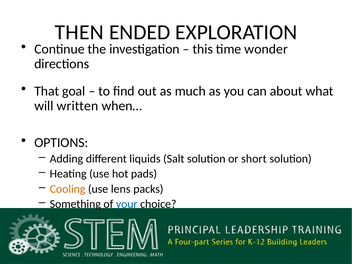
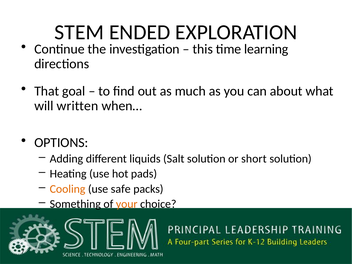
THEN: THEN -> STEM
wonder: wonder -> learning
lens: lens -> safe
your colour: blue -> orange
